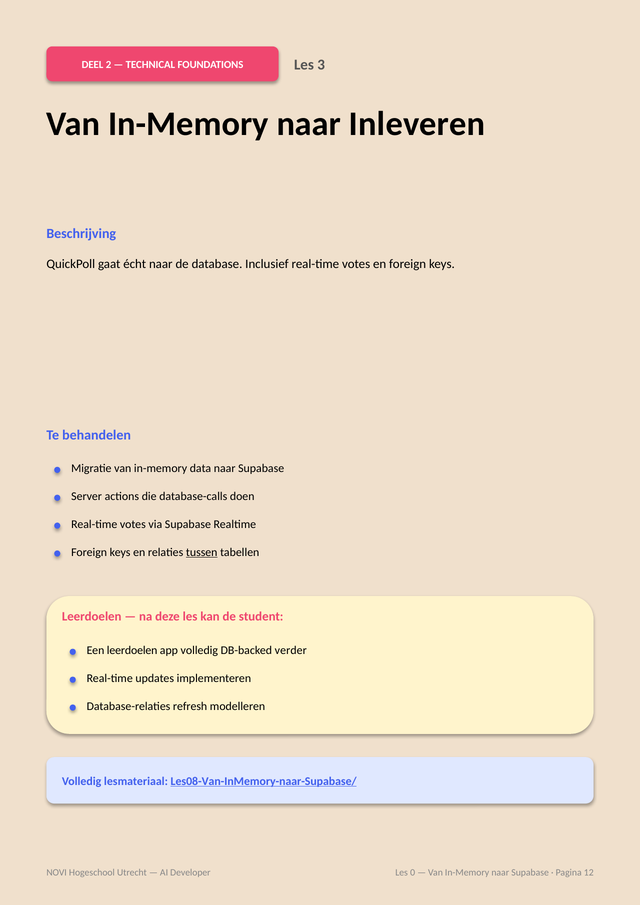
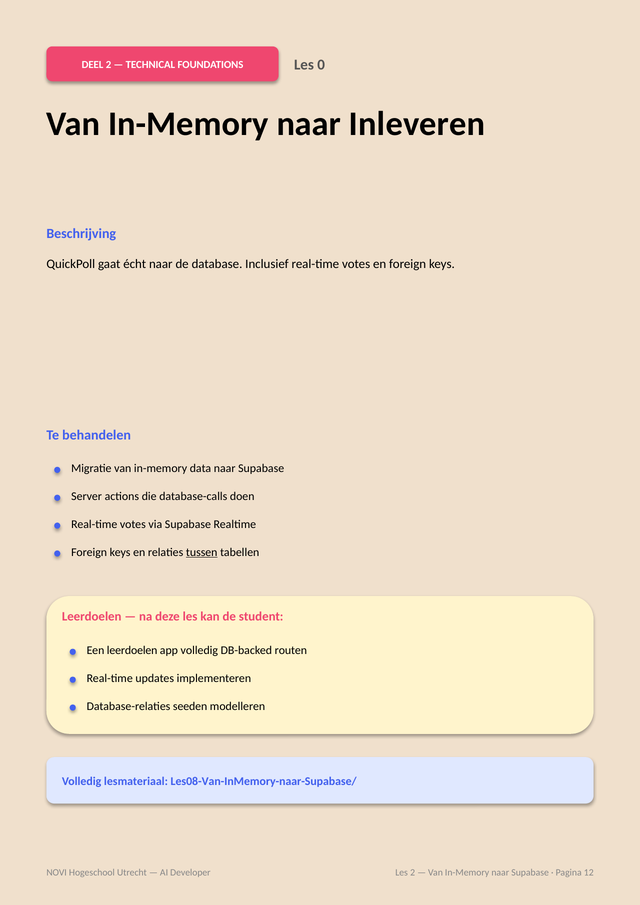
3: 3 -> 0
verder: verder -> routen
refresh: refresh -> seeden
Les08-Van-InMemory-naar-Supabase/ underline: present -> none
Les 0: 0 -> 2
